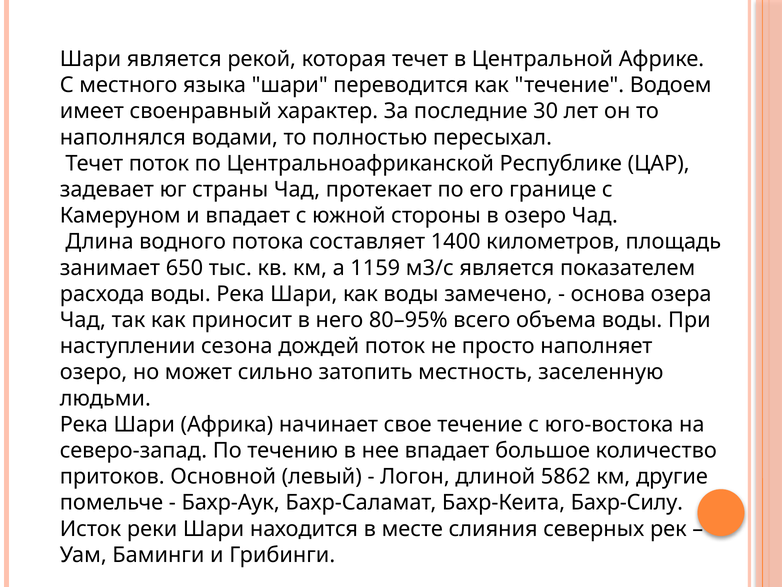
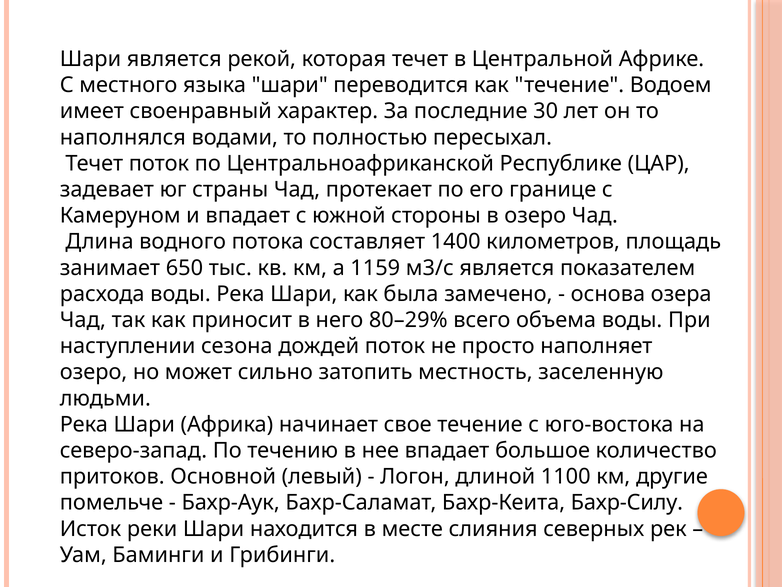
как воды: воды -> была
80–95%: 80–95% -> 80–29%
5862: 5862 -> 1100
